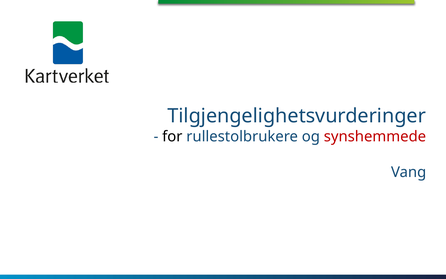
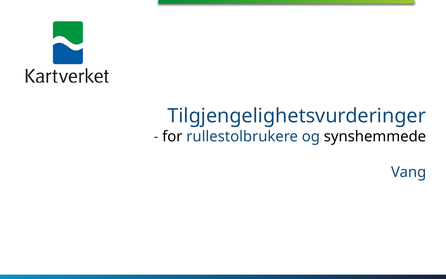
synshemmede colour: red -> black
